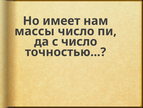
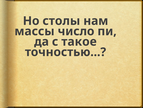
имеет: имеет -> столы
с число: число -> такое
